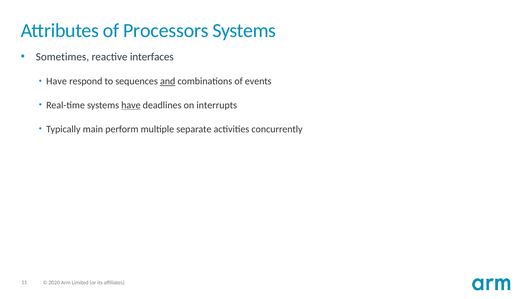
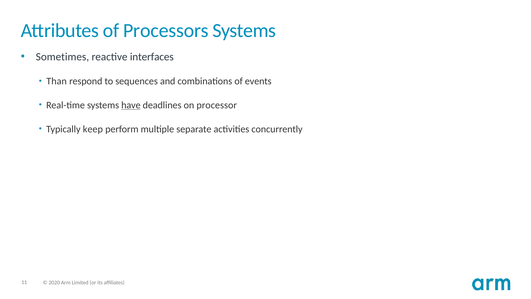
Have at (57, 81): Have -> Than
and underline: present -> none
interrupts: interrupts -> processor
main: main -> keep
